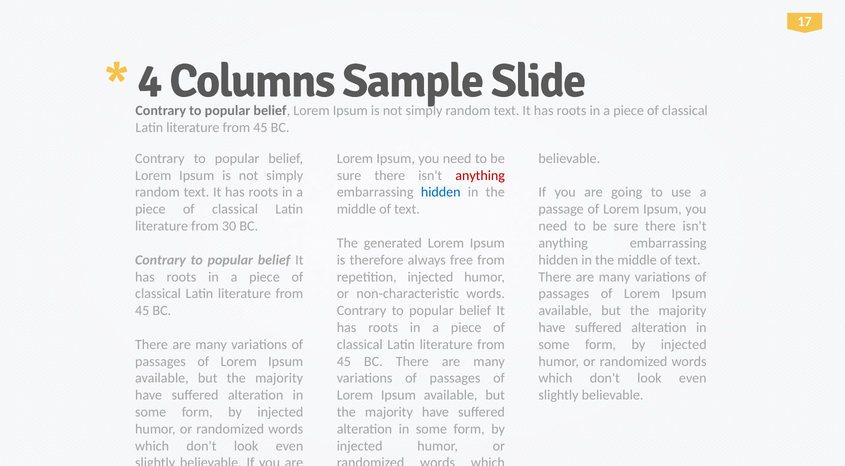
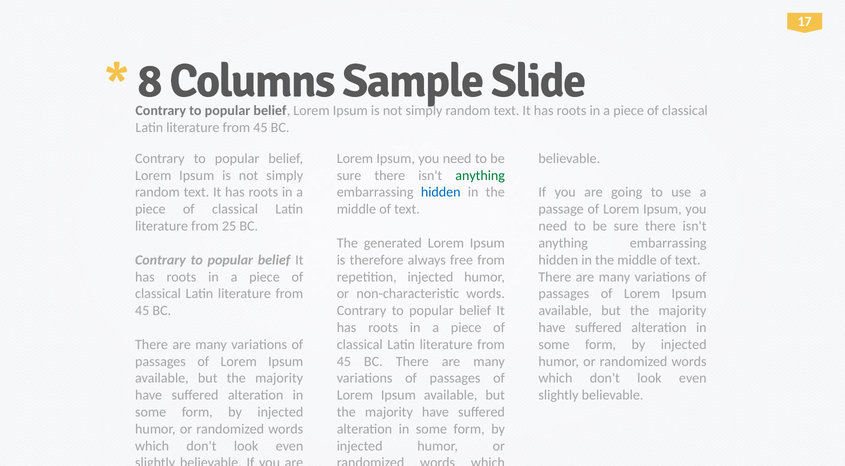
4: 4 -> 8
anything at (480, 175) colour: red -> green
30: 30 -> 25
